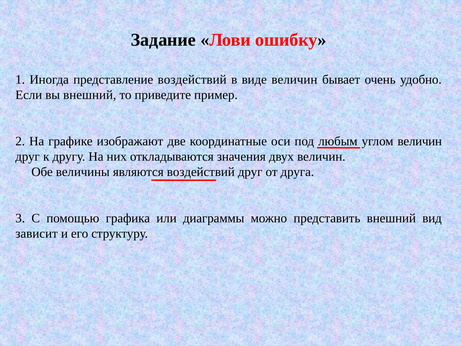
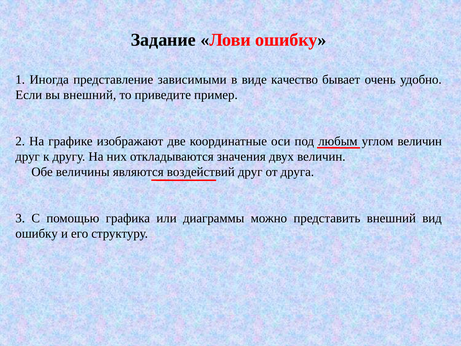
представление воздействий: воздействий -> зависимыми
виде величин: величин -> качество
зависит at (37, 233): зависит -> ошибку
